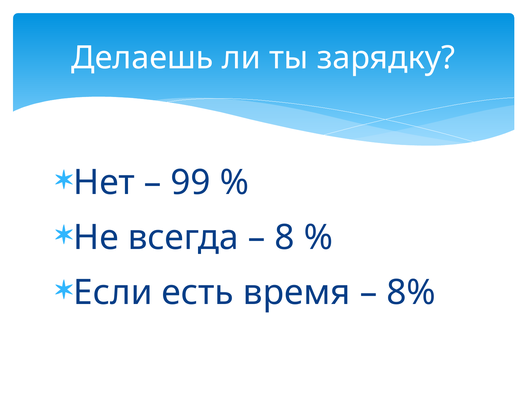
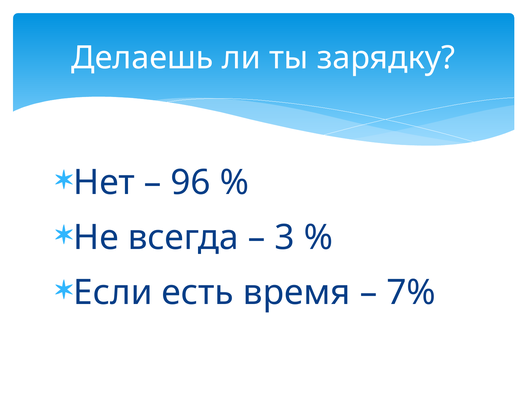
99: 99 -> 96
8: 8 -> 3
8%: 8% -> 7%
